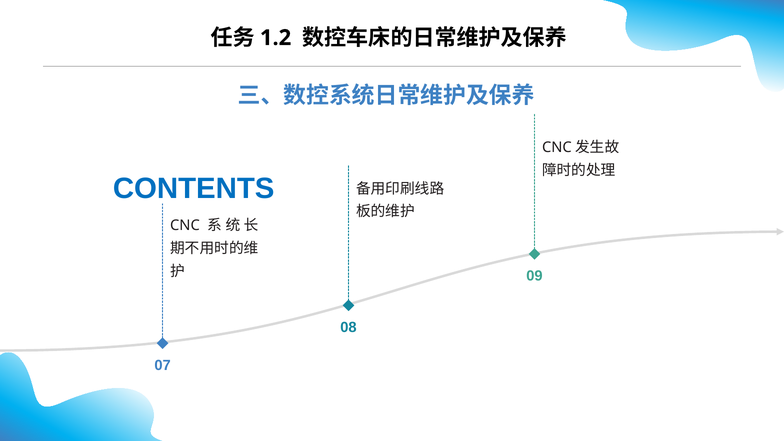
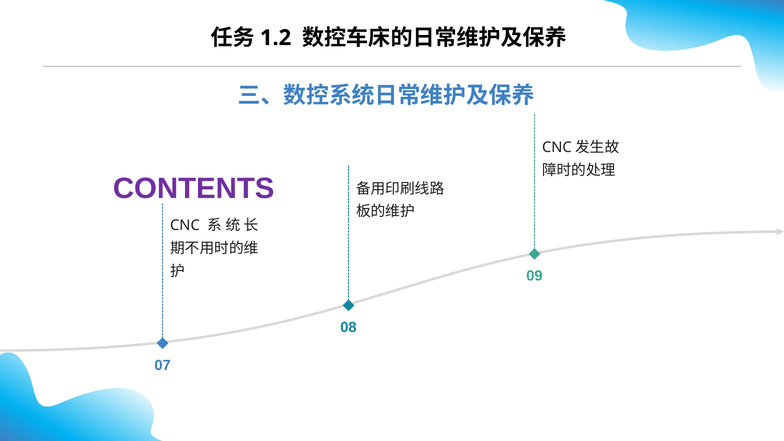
CONTENTS colour: blue -> purple
